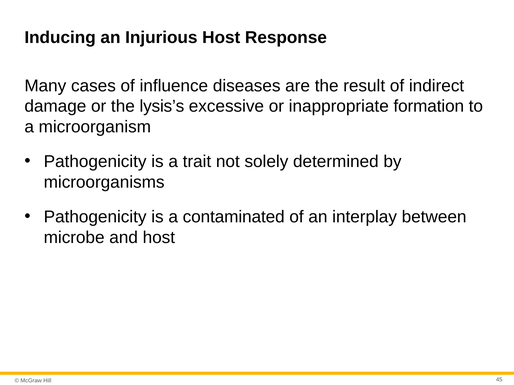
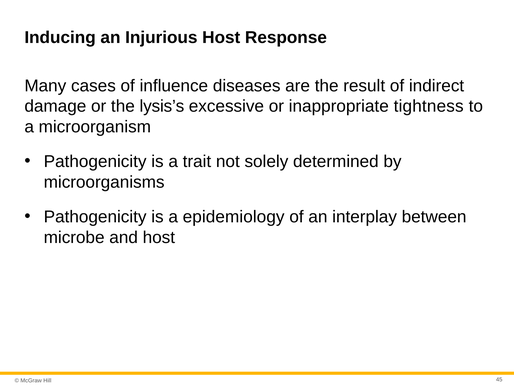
formation: formation -> tightness
contaminated: contaminated -> epidemiology
